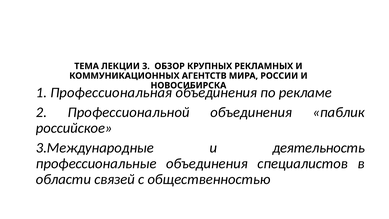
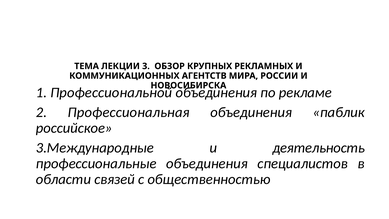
Профессиональная: Профессиональная -> Профессиональной
Профессиональной: Профессиональной -> Профессиональная
